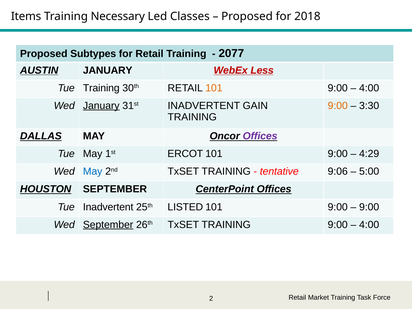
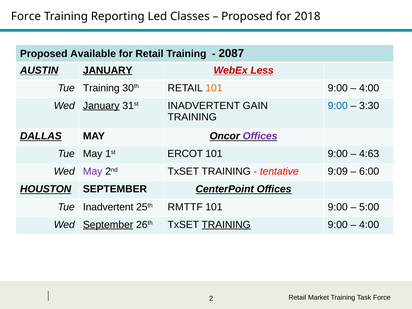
Items at (26, 16): Items -> Force
Necessary: Necessary -> Reporting
Subtypes: Subtypes -> Available
2077: 2077 -> 2087
JANUARY at (108, 70) underline: none -> present
9:00 at (338, 106) colour: orange -> blue
4:29: 4:29 -> 4:63
May at (93, 171) colour: blue -> purple
9:06: 9:06 -> 9:09
5:00: 5:00 -> 6:00
LISTED: LISTED -> RMTTF
9:00 at (369, 207): 9:00 -> 5:00
TRAINING at (226, 225) underline: none -> present
